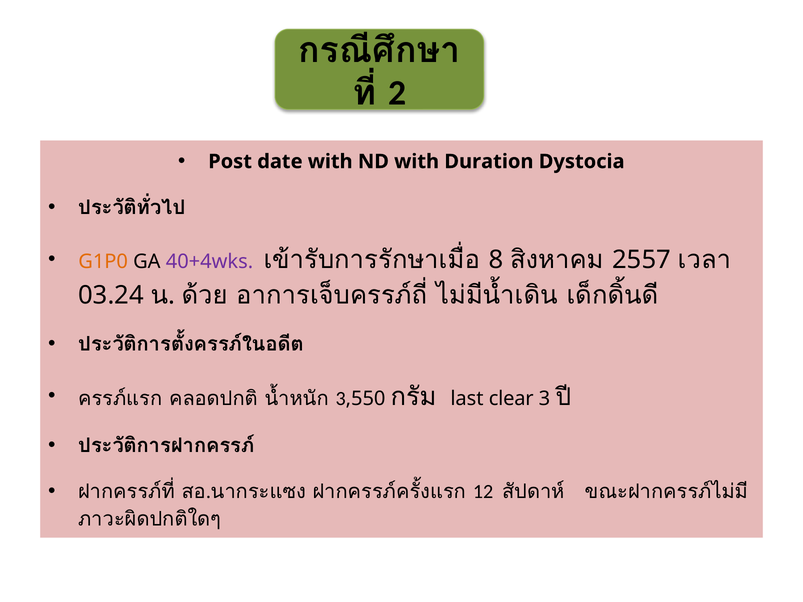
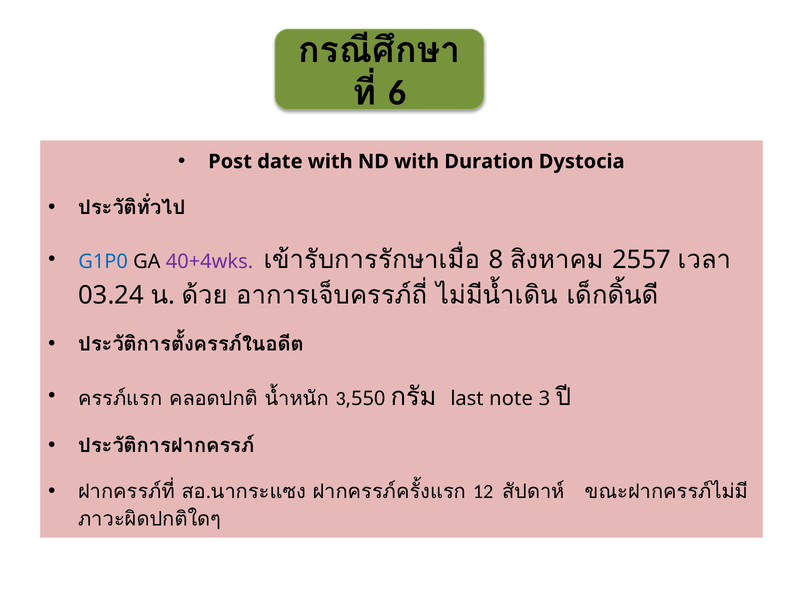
2: 2 -> 6
G1P0 colour: orange -> blue
clear: clear -> note
